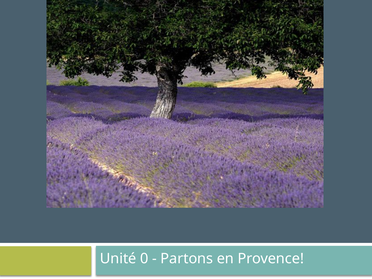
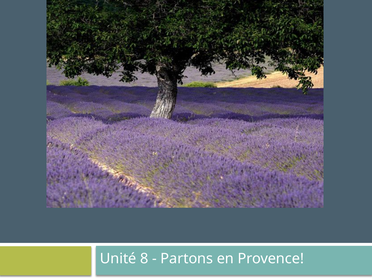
0: 0 -> 8
